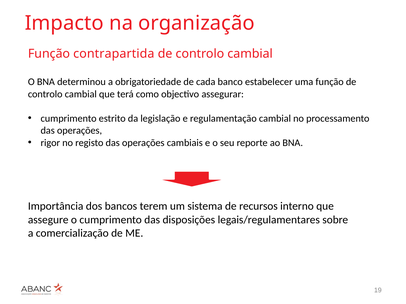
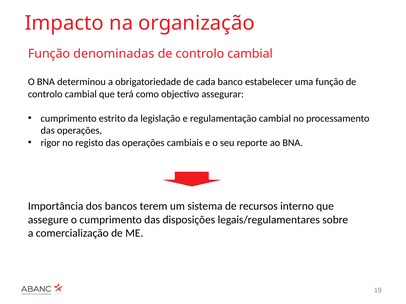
contrapartida: contrapartida -> denominadas
